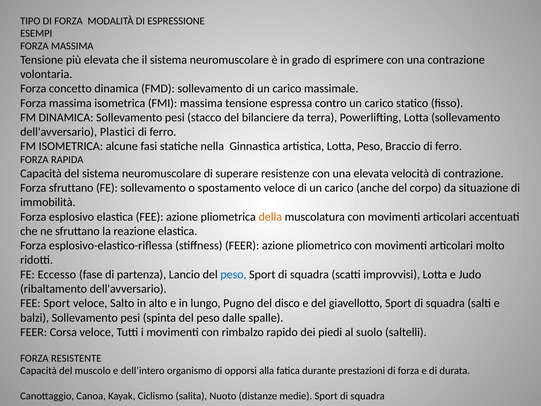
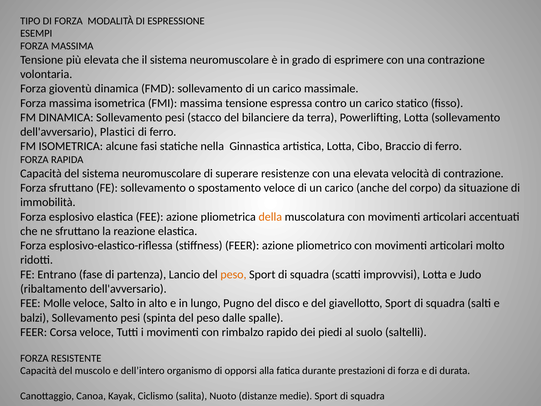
concetto: concetto -> gioventù
Lotta Peso: Peso -> Cibo
Eccesso: Eccesso -> Entrano
peso at (233, 274) colour: blue -> orange
FEE Sport: Sport -> Molle
